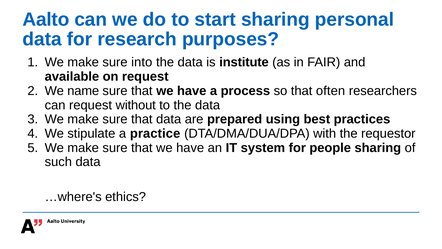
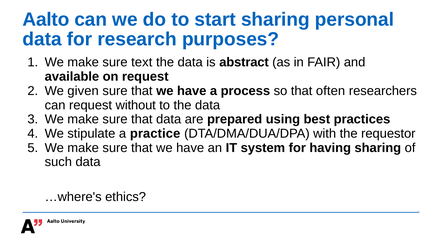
into: into -> text
institute: institute -> abstract
name: name -> given
people: people -> having
